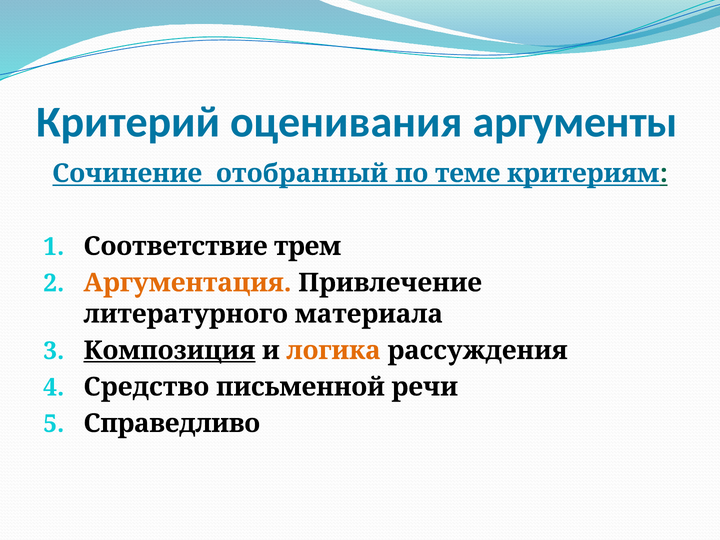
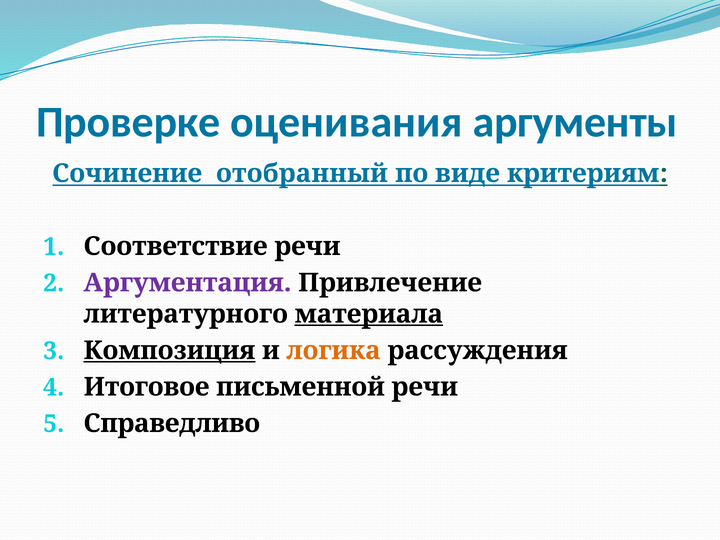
Критерий: Критерий -> Проверке
теме: теме -> виде
Соответствие трем: трем -> речи
Аргументация colour: orange -> purple
материала underline: none -> present
Средство: Средство -> Итоговое
